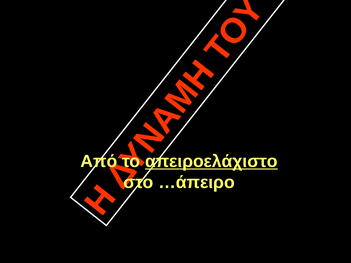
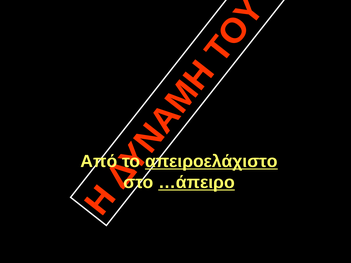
…άπειρο underline: none -> present
